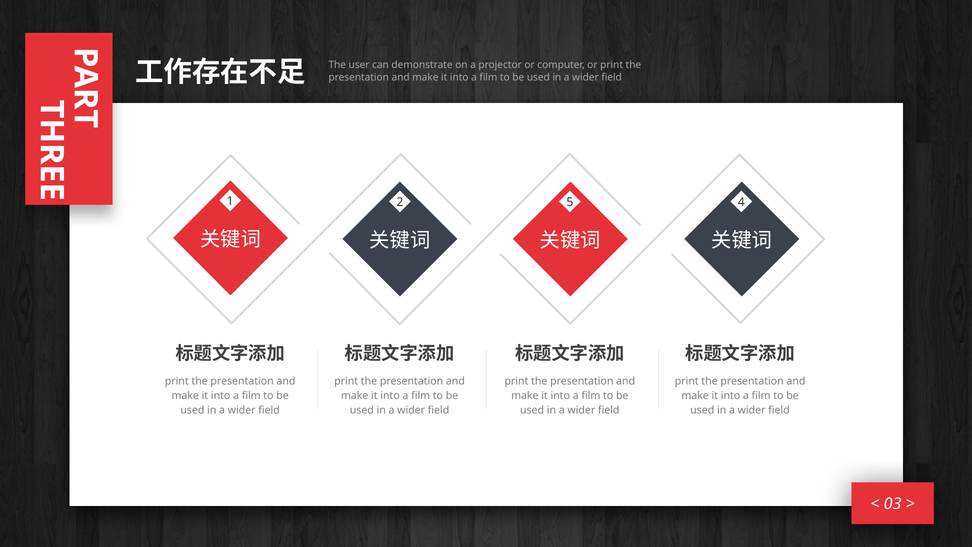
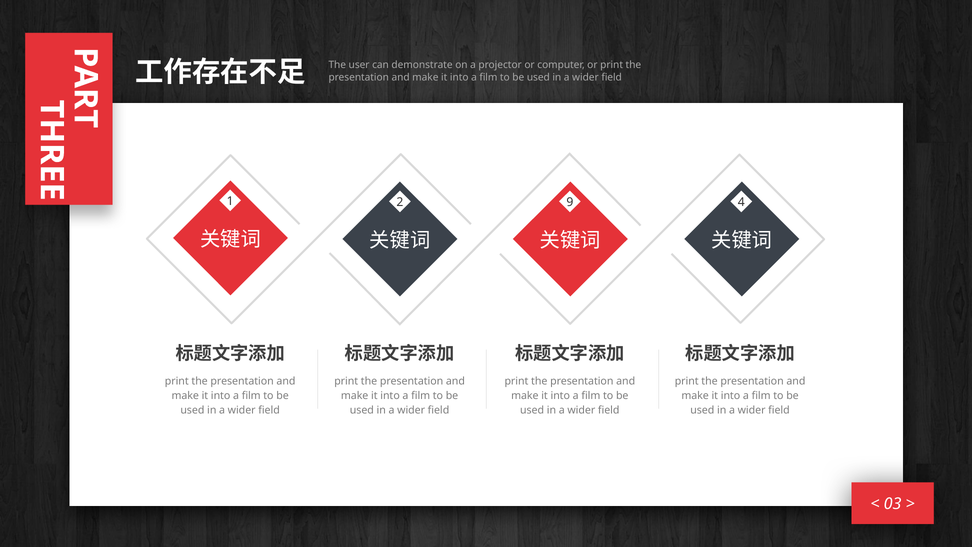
5: 5 -> 9
